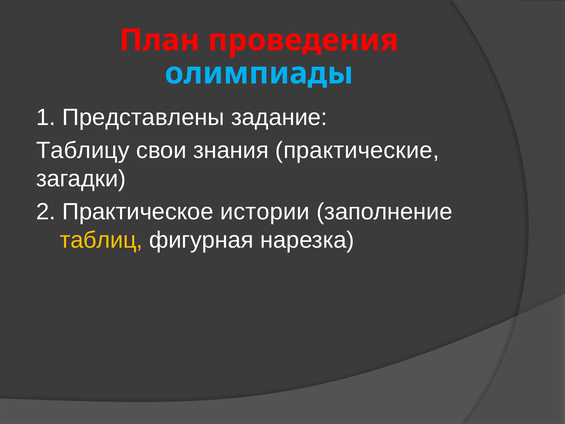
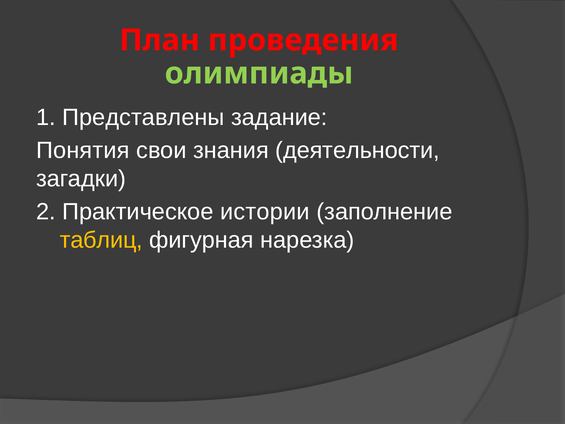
олимпиады colour: light blue -> light green
Таблицу: Таблицу -> Понятия
практические: практические -> деятельности
